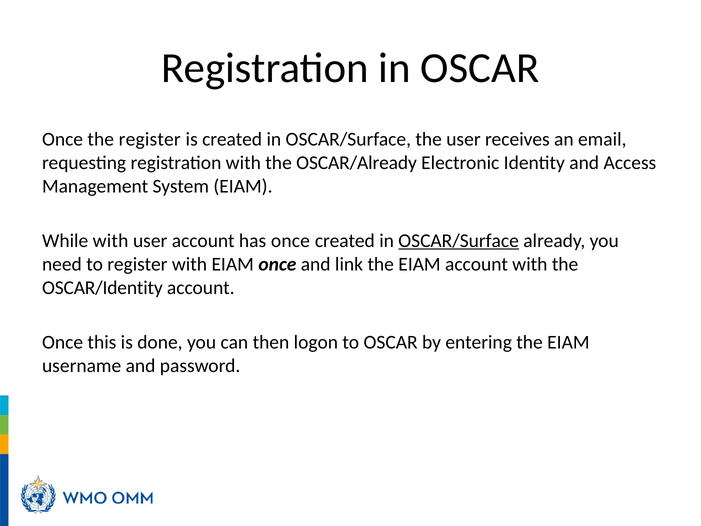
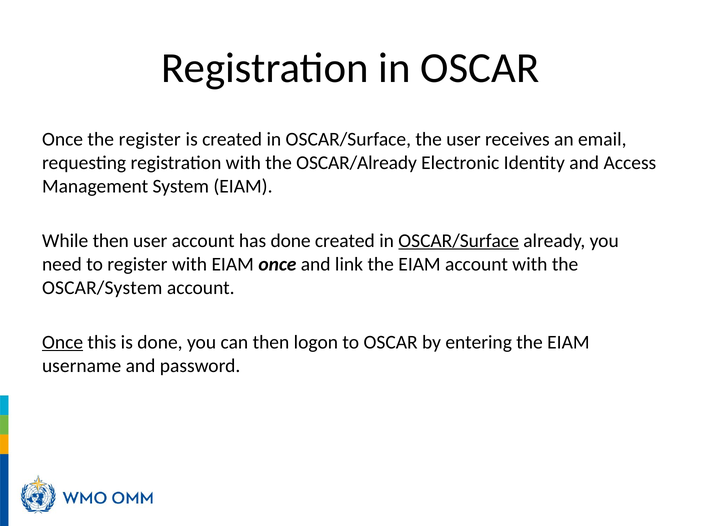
While with: with -> then
has once: once -> done
OSCAR/Identity: OSCAR/Identity -> OSCAR/System
Once at (63, 342) underline: none -> present
